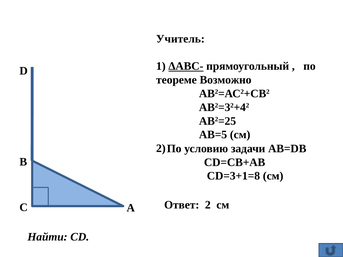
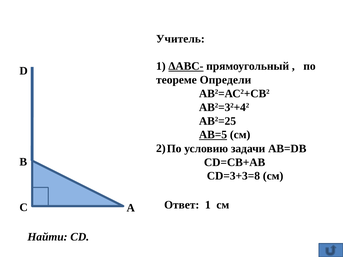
Возможно: Возможно -> Определи
АВ=5 underline: none -> present
CD=3+1=8: CD=3+1=8 -> CD=3+3=8
Ответ 2: 2 -> 1
